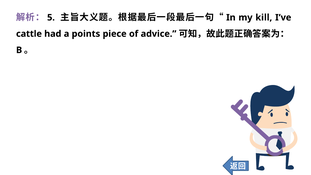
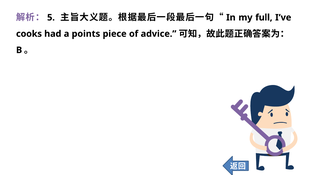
kill: kill -> full
cattle: cattle -> cooks
